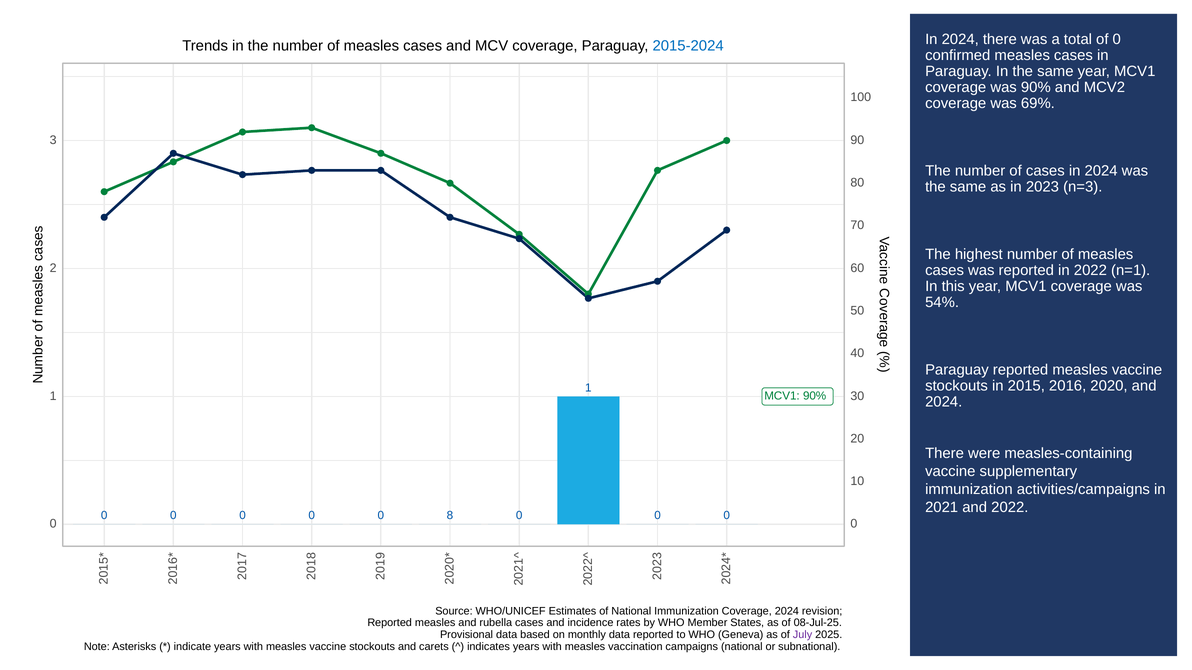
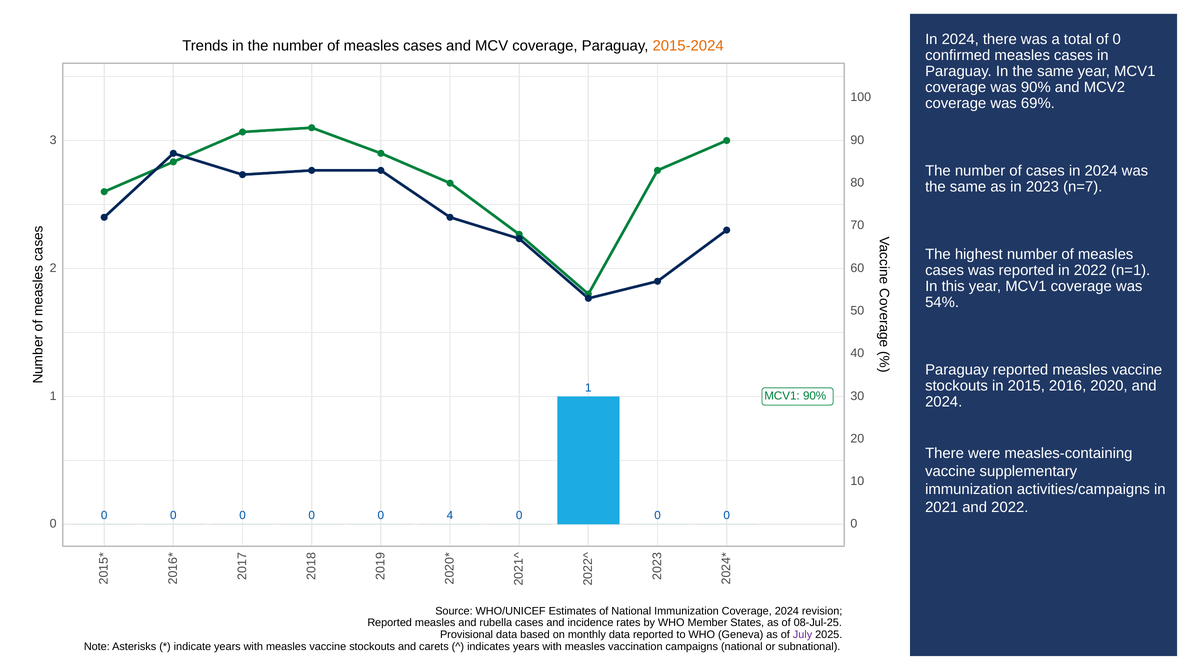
2015-2024 colour: blue -> orange
n=3: n=3 -> n=7
0 8: 8 -> 4
